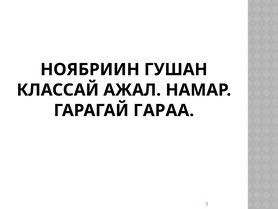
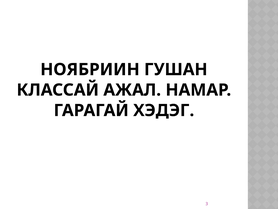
ГАРАА: ГАРАА -> ХЭДЭГ
